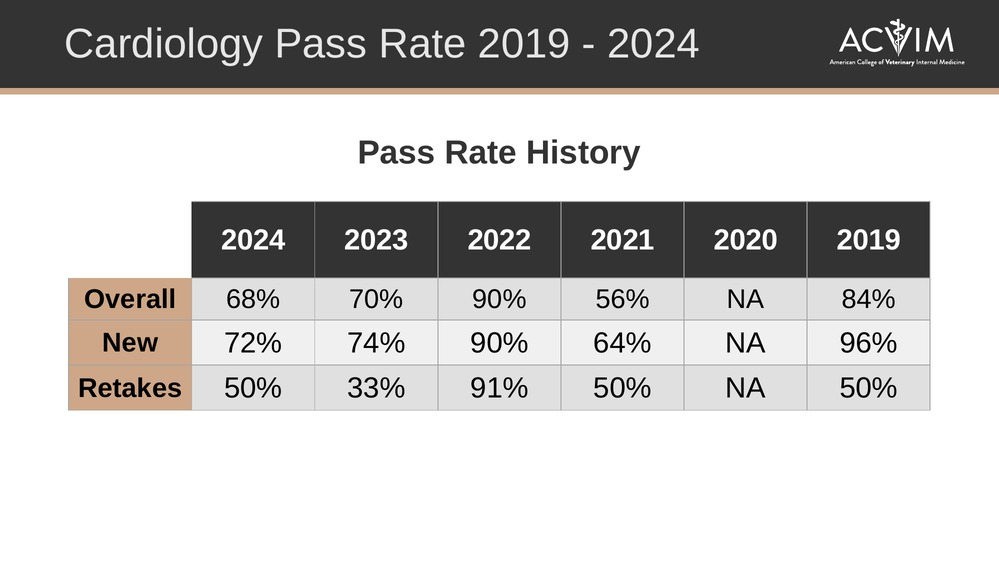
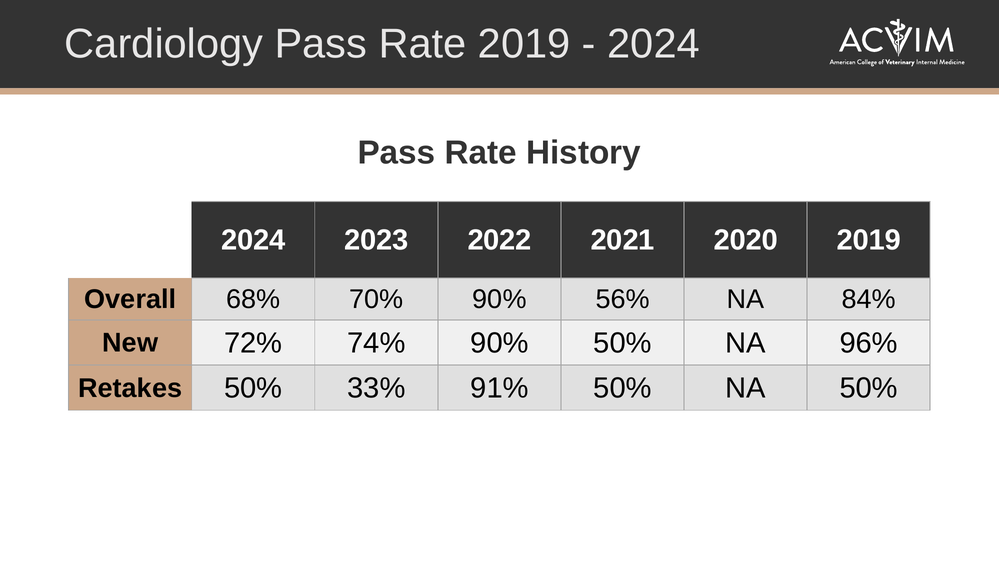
90% 64%: 64% -> 50%
